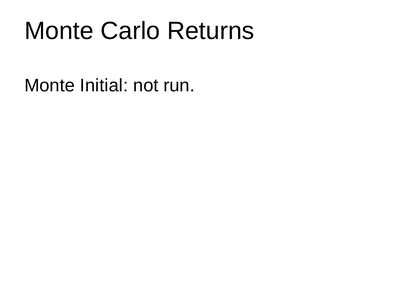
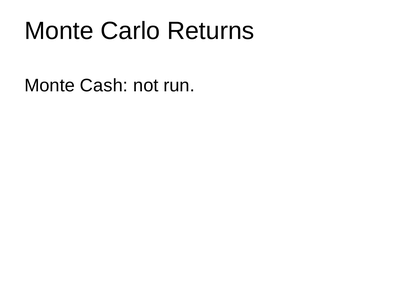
Initial: Initial -> Cash
